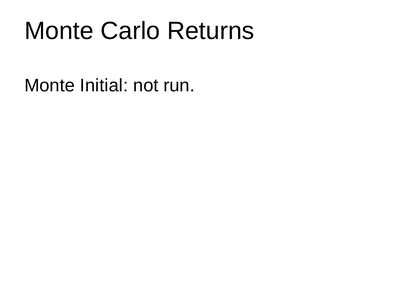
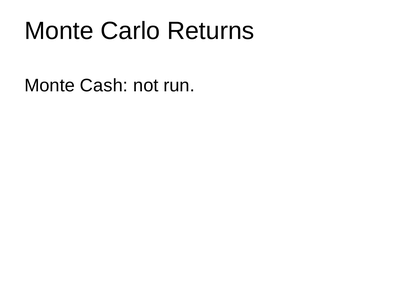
Initial: Initial -> Cash
